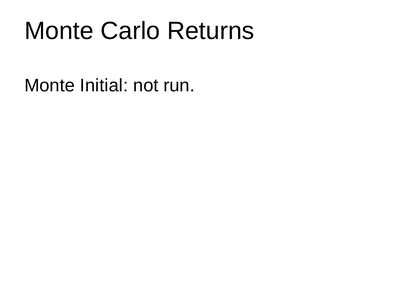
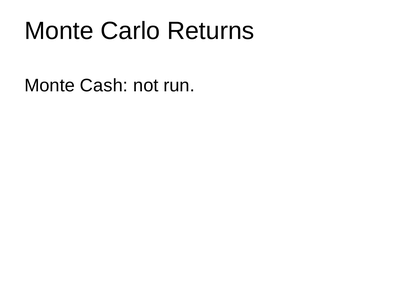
Initial: Initial -> Cash
